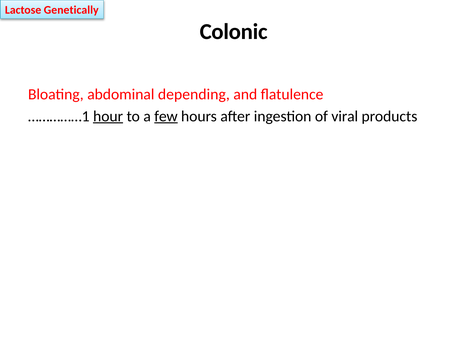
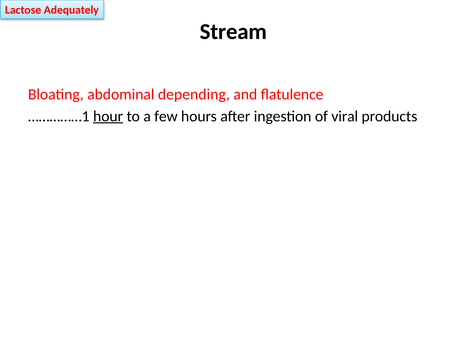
Genetically: Genetically -> Adequately
Colonic: Colonic -> Stream
few underline: present -> none
